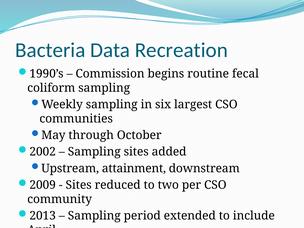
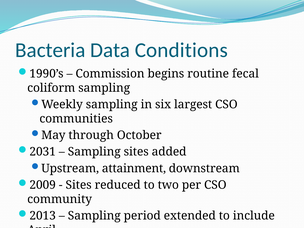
Recreation: Recreation -> Conditions
2002: 2002 -> 2031
